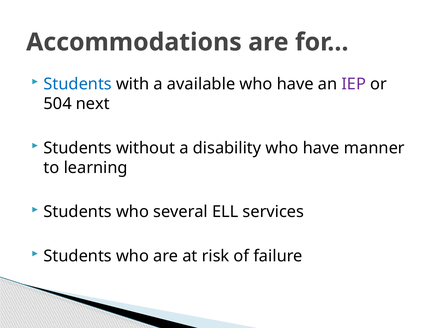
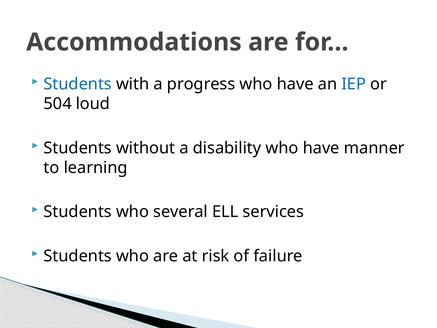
available: available -> progress
IEP colour: purple -> blue
next: next -> loud
